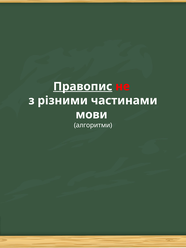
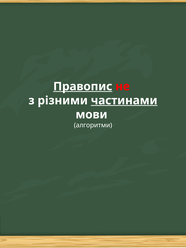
частинами underline: none -> present
